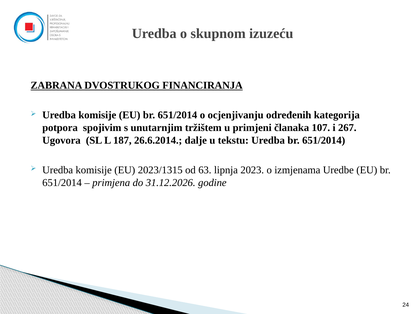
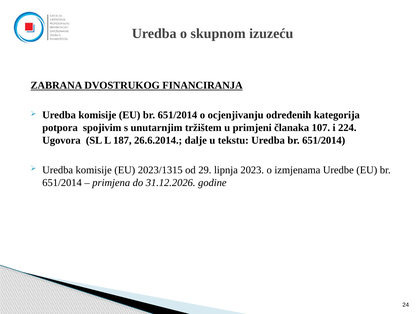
267: 267 -> 224
63: 63 -> 29
